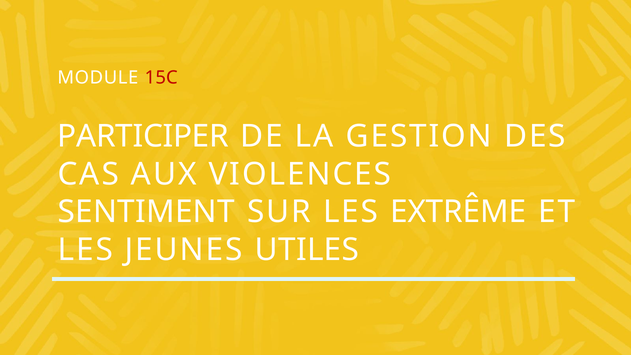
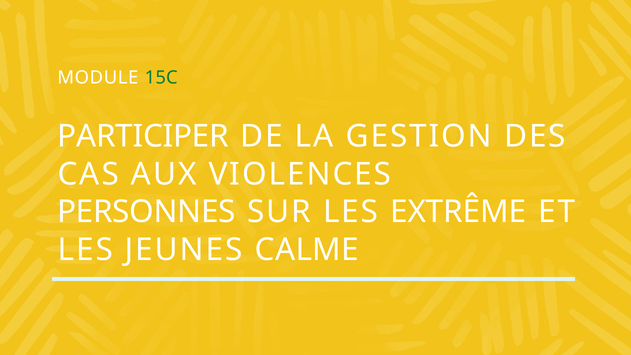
15C colour: red -> green
SENTIMENT: SENTIMENT -> PERSONNES
UTILES: UTILES -> CALME
